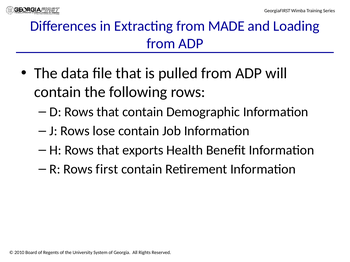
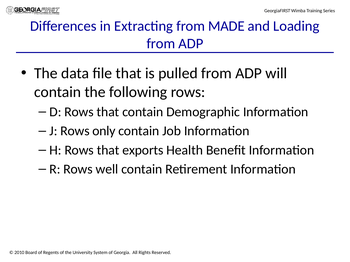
lose: lose -> only
first: first -> well
